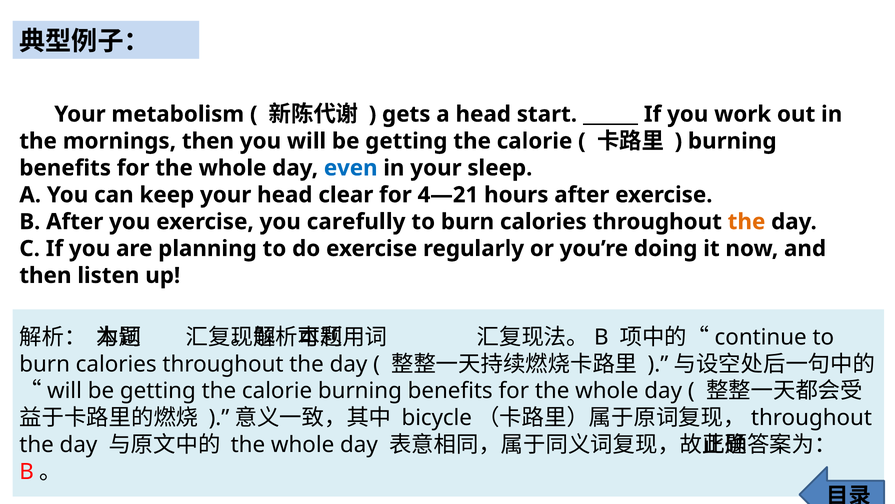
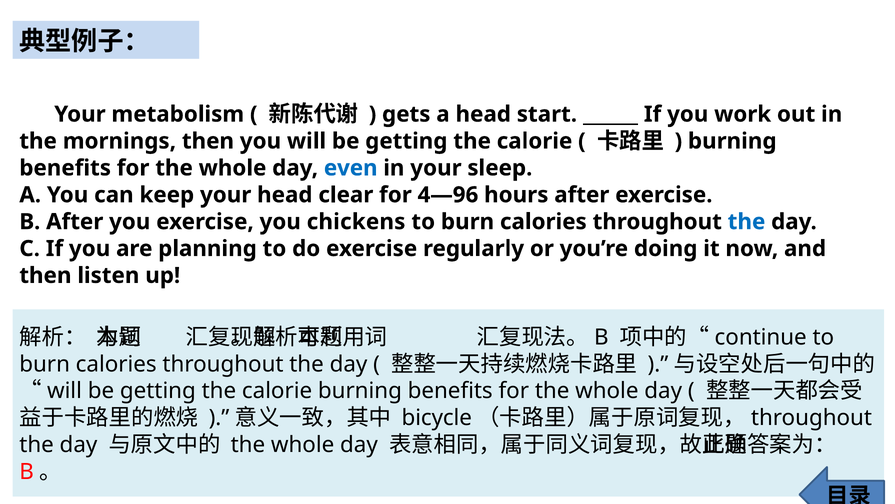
4—21: 4—21 -> 4—96
carefully: carefully -> chickens
the at (747, 222) colour: orange -> blue
